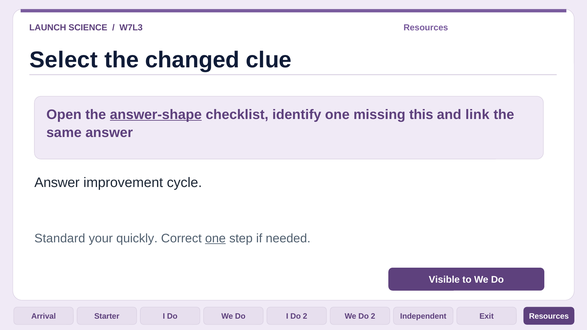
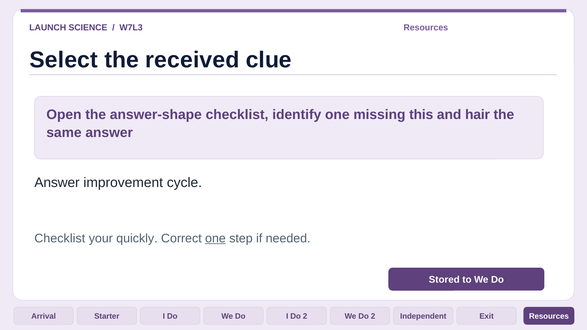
changed: changed -> received
answer-shape underline: present -> none
link: link -> hair
Standard at (60, 239): Standard -> Checklist
Visible: Visible -> Stored
